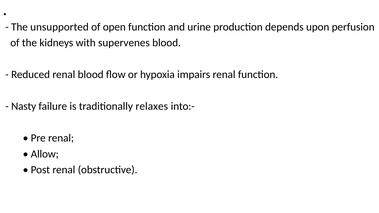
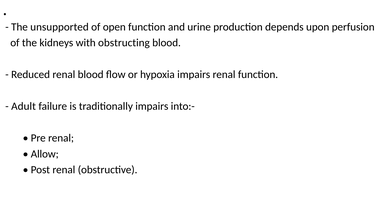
supervenes: supervenes -> obstructing
Nasty: Nasty -> Adult
traditionally relaxes: relaxes -> impairs
